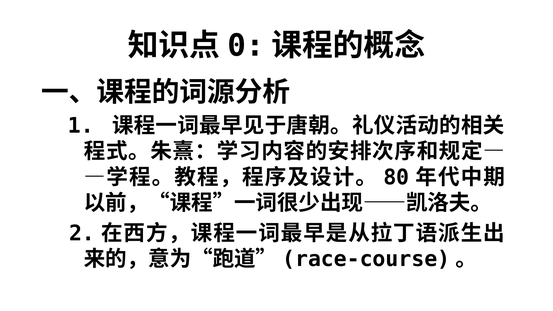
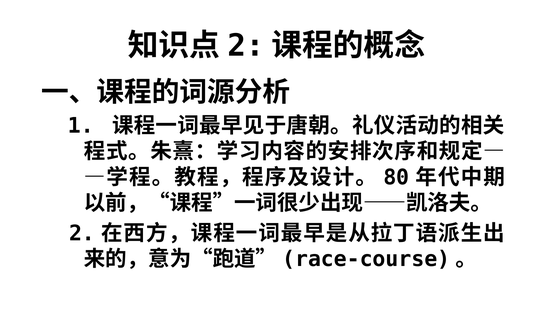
0 at (246, 46): 0 -> 2
